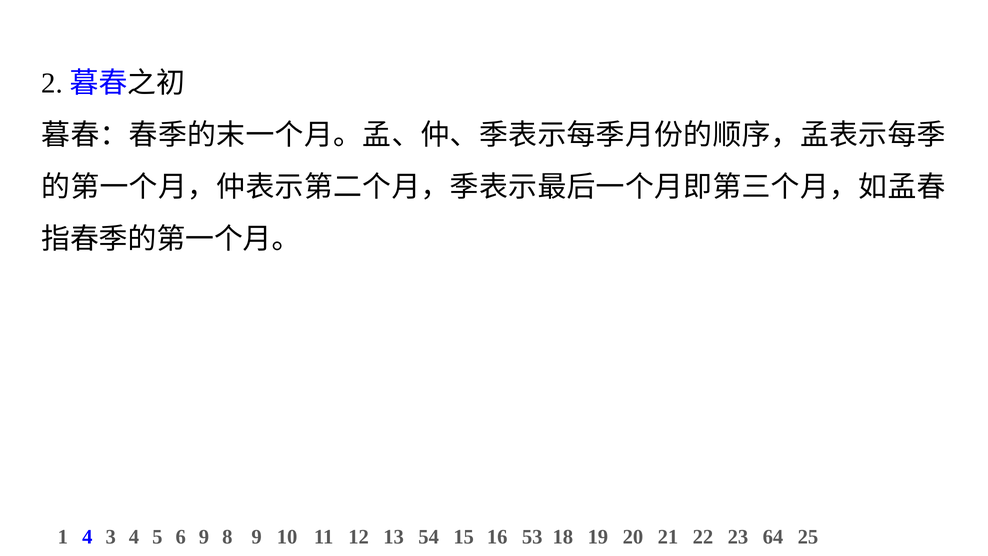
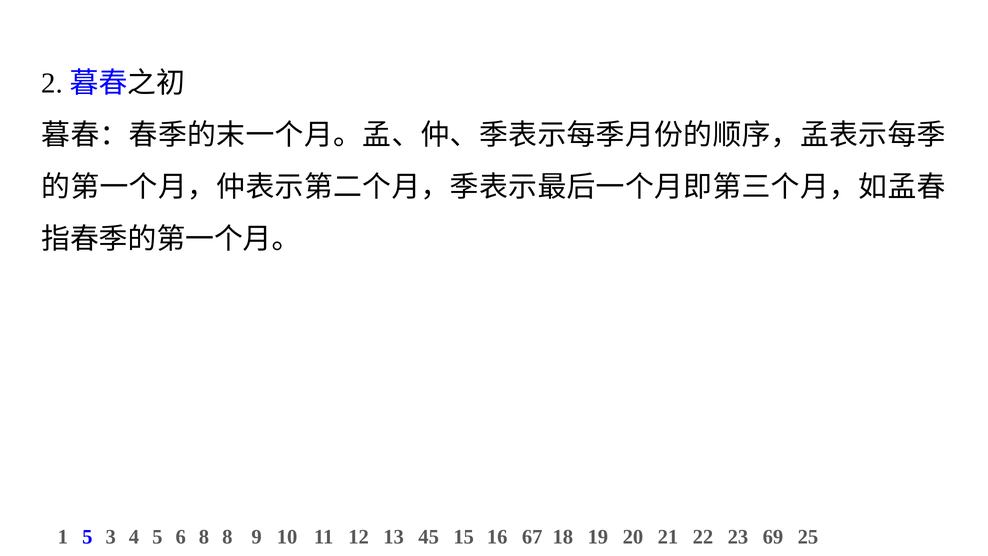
1 4: 4 -> 5
6 9: 9 -> 8
54: 54 -> 45
53: 53 -> 67
64: 64 -> 69
